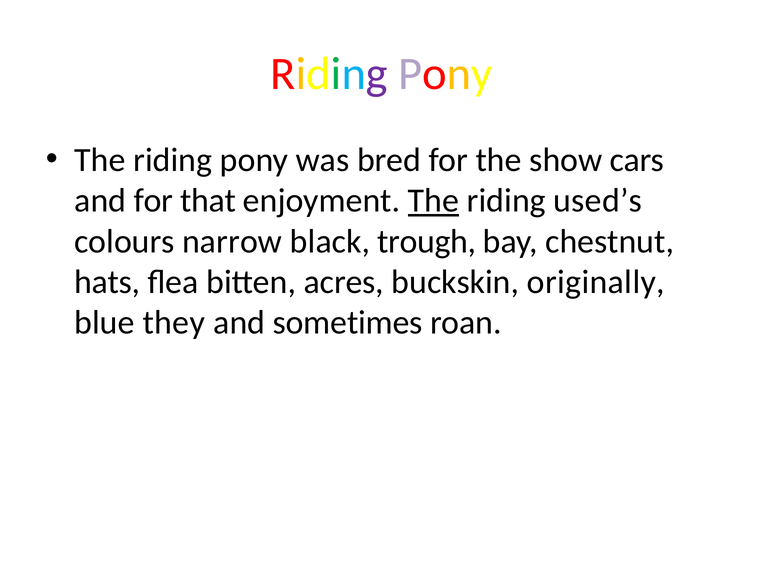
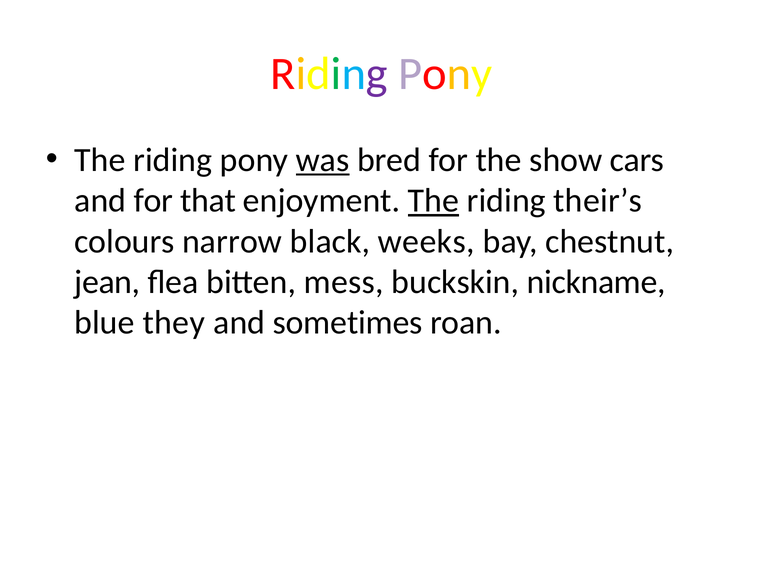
was underline: none -> present
used’s: used’s -> their’s
trough: trough -> weeks
hats: hats -> jean
acres: acres -> mess
originally: originally -> nickname
